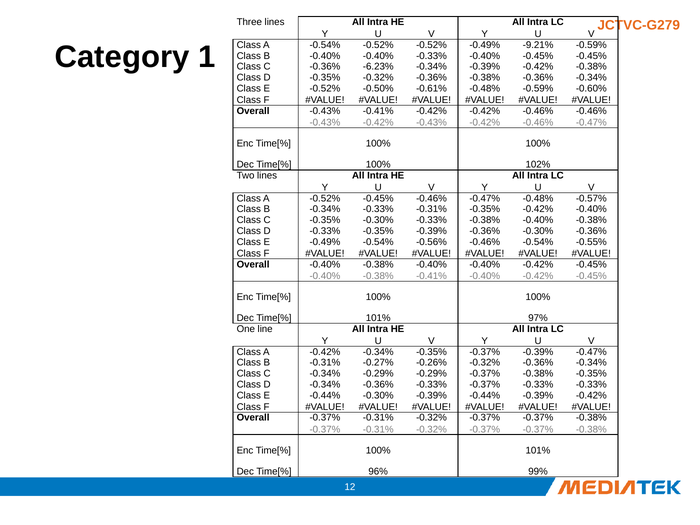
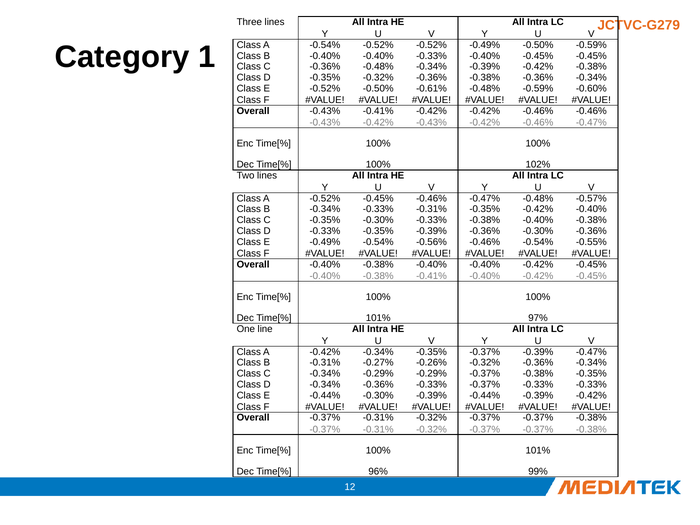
-0.49% -9.21%: -9.21% -> -0.50%
-0.36% -6.23%: -6.23% -> -0.48%
